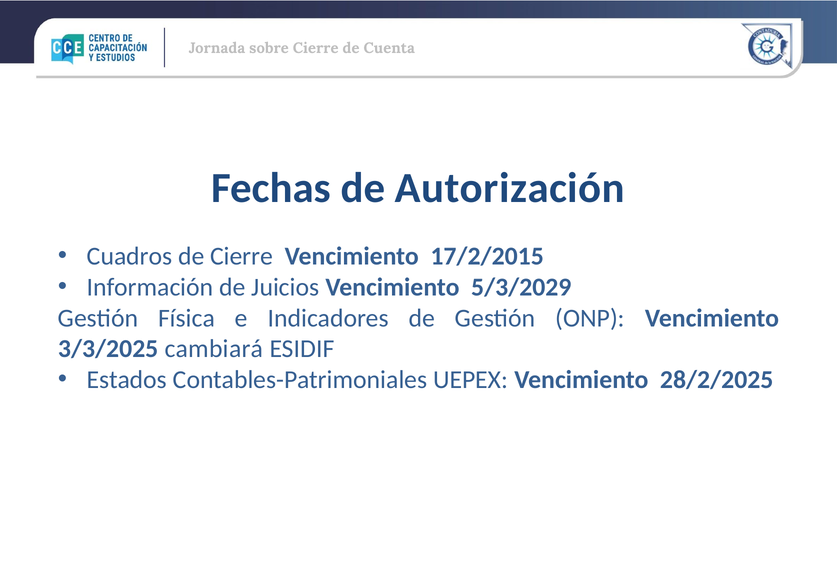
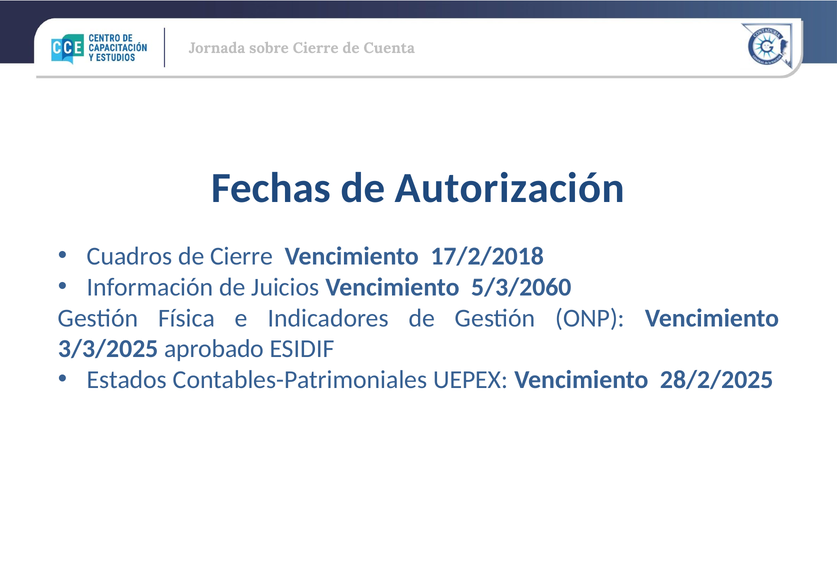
17/2/2015: 17/2/2015 -> 17/2/2018
5/3/2029: 5/3/2029 -> 5/3/2060
cambiará: cambiará -> aprobado
